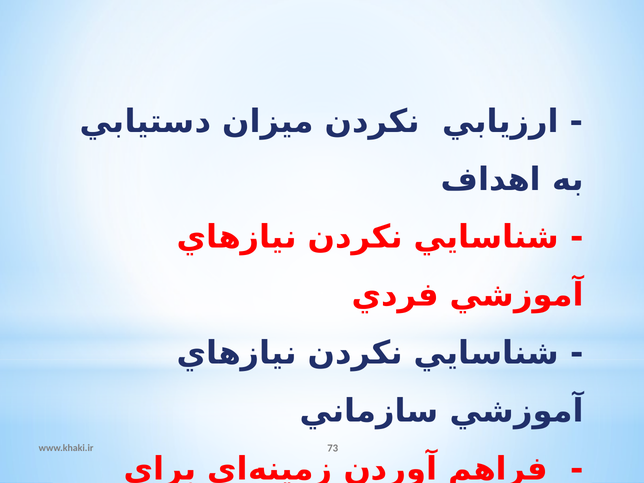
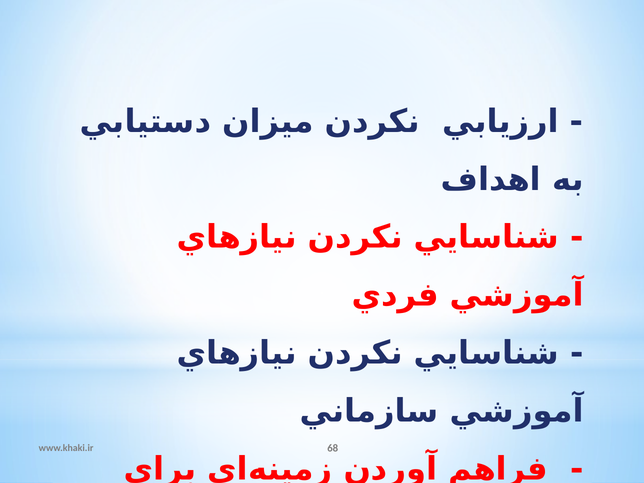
73: 73 -> 68
